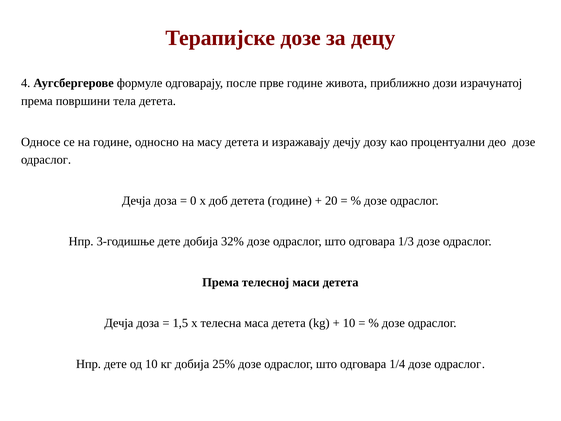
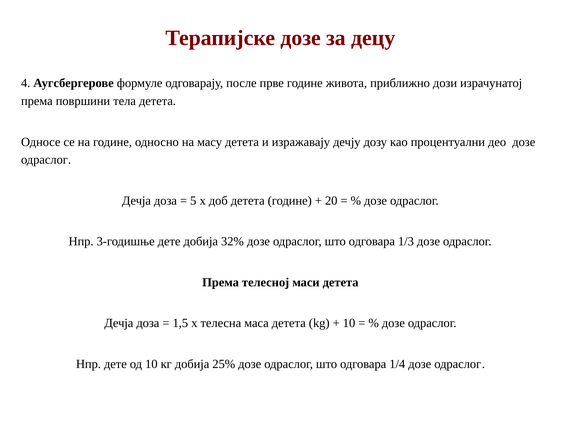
0: 0 -> 5
